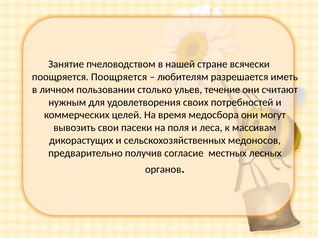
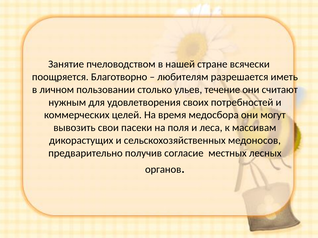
поощряется Поощряется: Поощряется -> Благотворно
